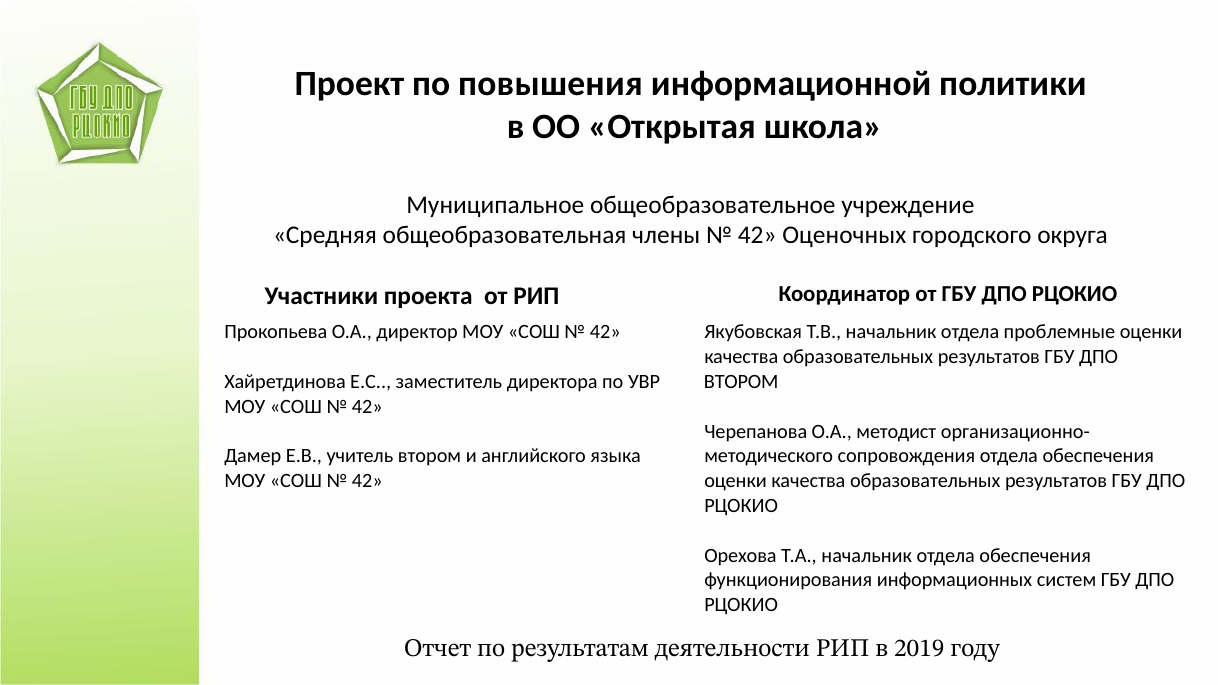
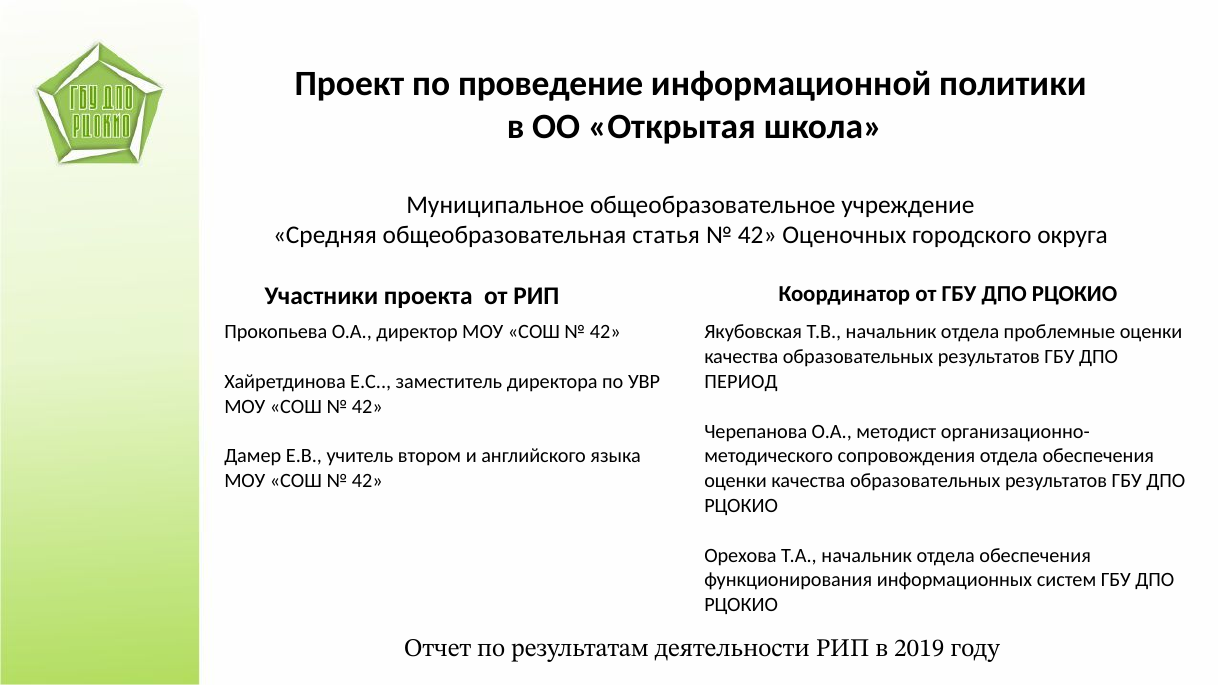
повышения: повышения -> проведение
члены: члены -> статья
ВТОРОМ at (741, 382): ВТОРОМ -> ПЕРИОД
